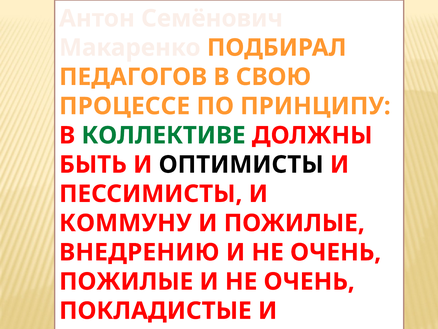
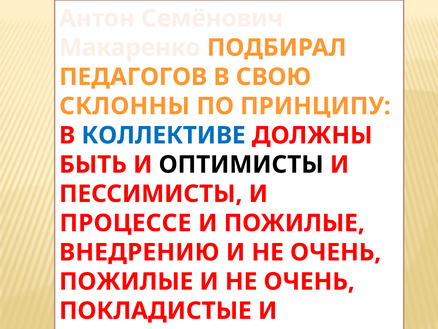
ПРОЦЕССЕ: ПРОЦЕССЕ -> СКЛОННЫ
КОЛЛЕКТИВЕ colour: green -> blue
КОММУНУ: КОММУНУ -> ПРОЦЕССЕ
